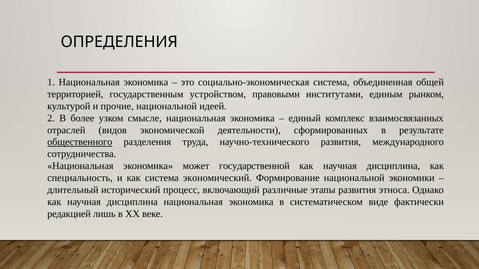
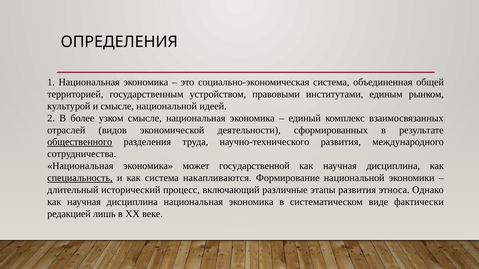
и прочие: прочие -> смысле
специальность underline: none -> present
экономический: экономический -> накапливаются
